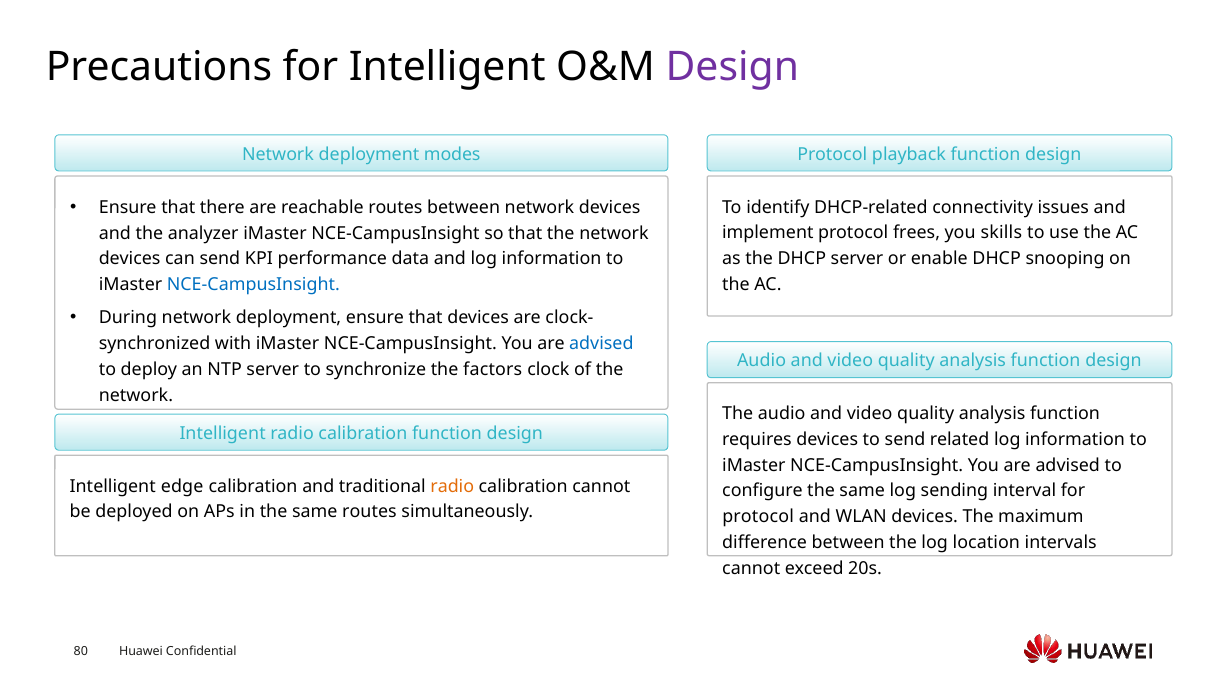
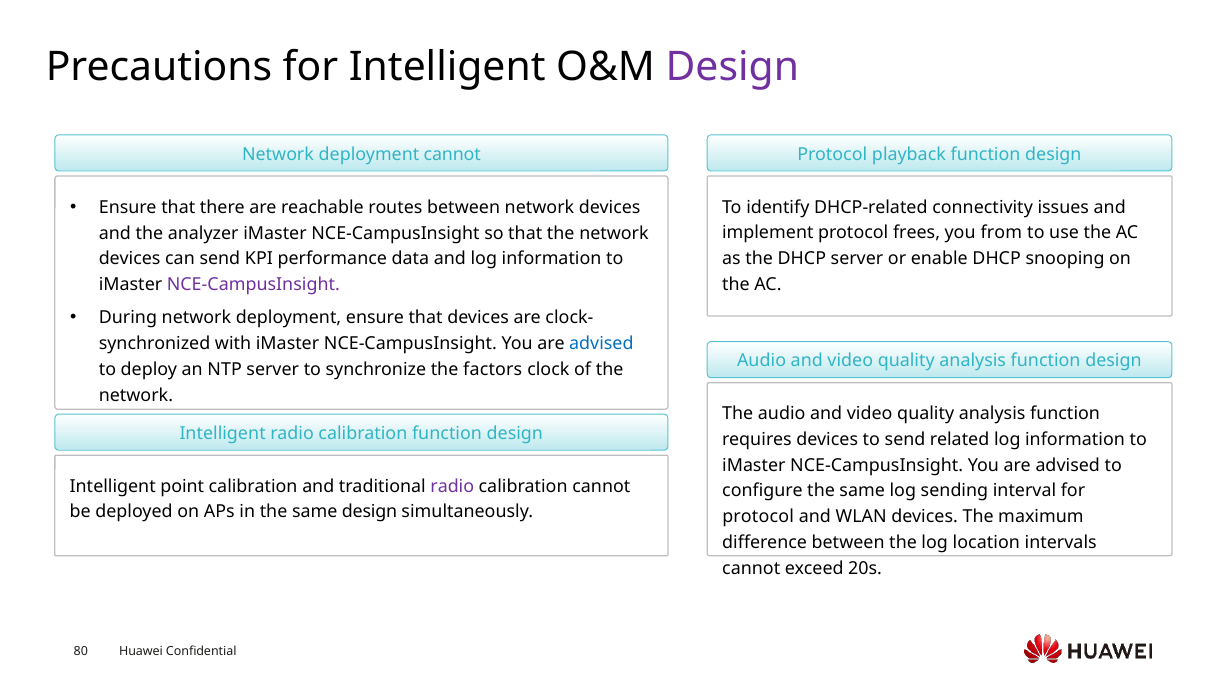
deployment modes: modes -> cannot
skills: skills -> from
NCE-CampusInsight at (253, 285) colour: blue -> purple
edge: edge -> point
radio at (452, 486) colour: orange -> purple
same routes: routes -> design
